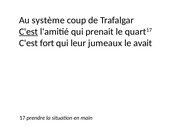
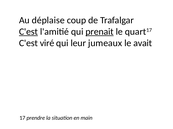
système: système -> déplaise
prenait underline: none -> present
fort: fort -> viré
